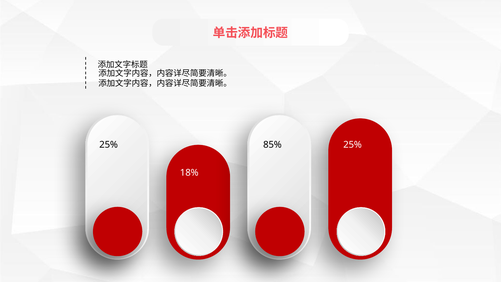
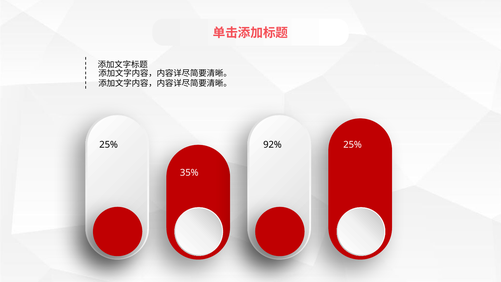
85%: 85% -> 92%
18%: 18% -> 35%
